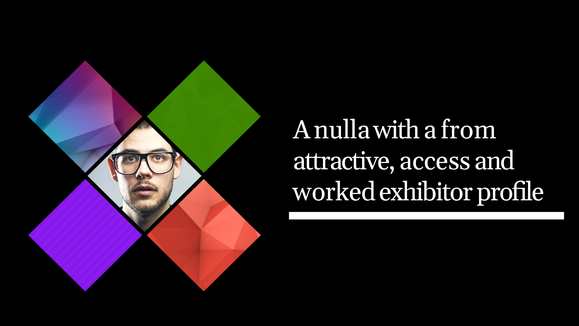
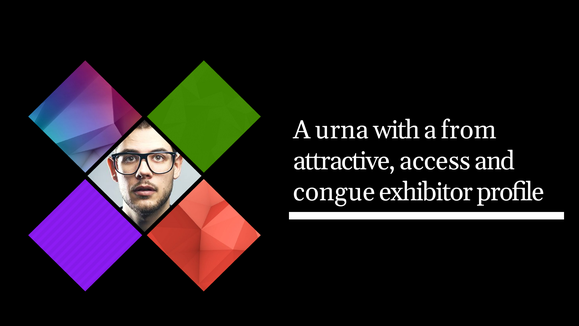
nulla: nulla -> urna
worked: worked -> congue
